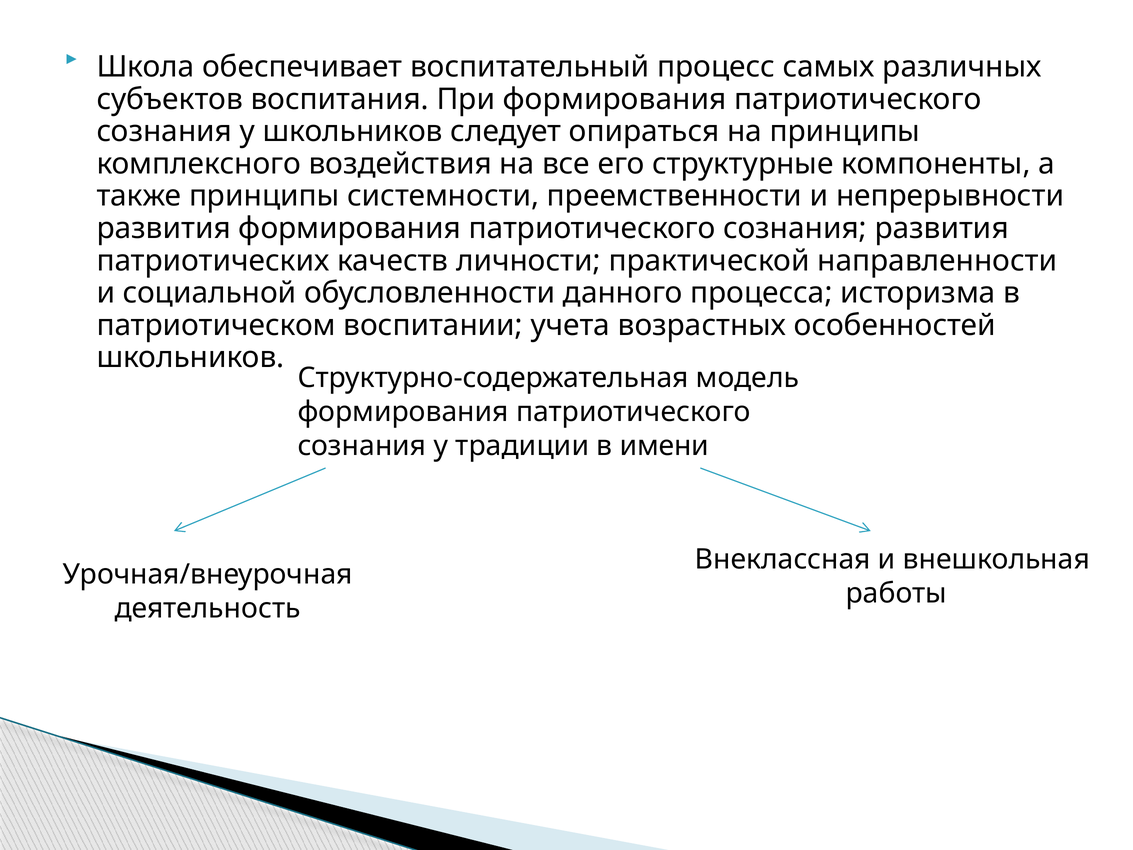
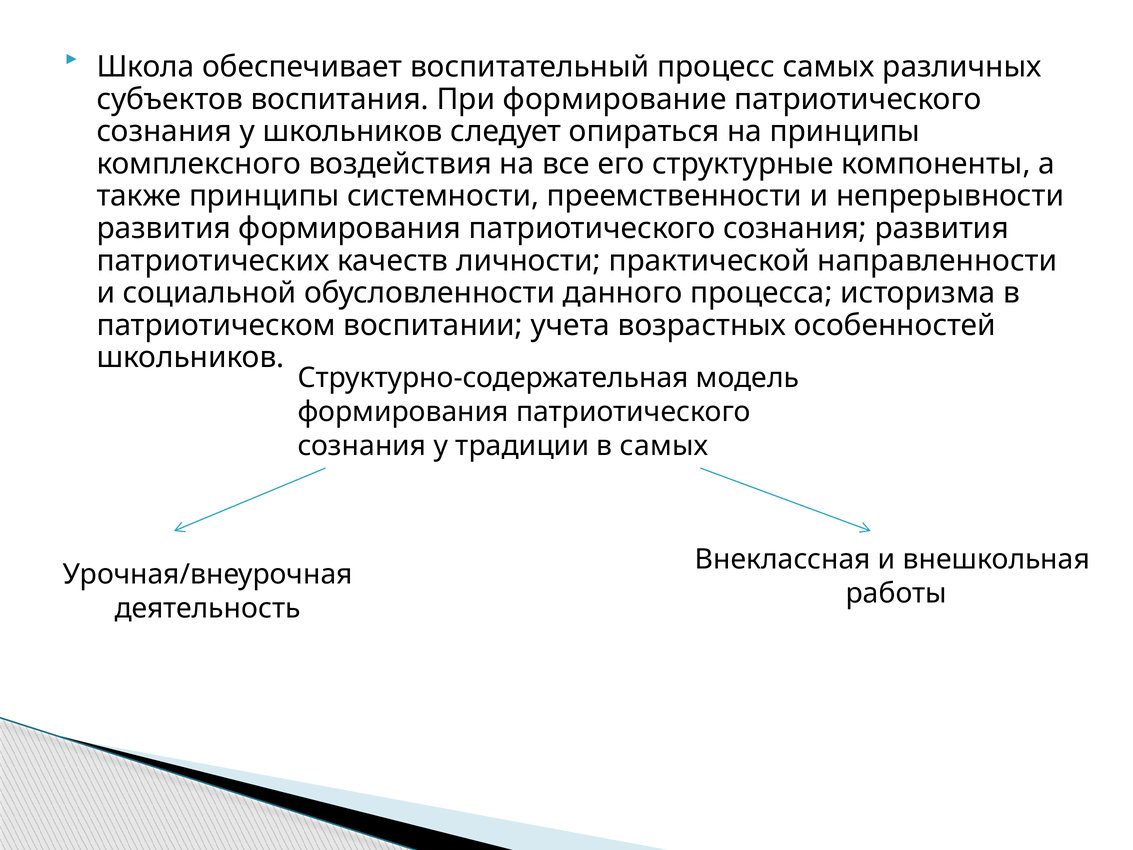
При формирования: формирования -> формирование
в имени: имени -> самых
